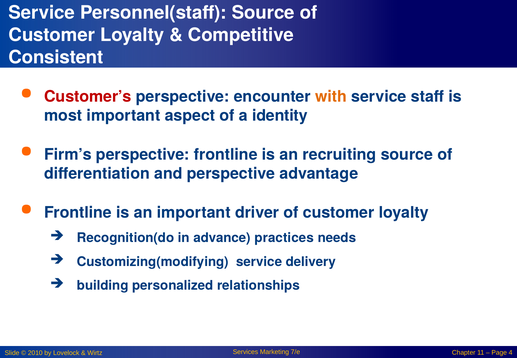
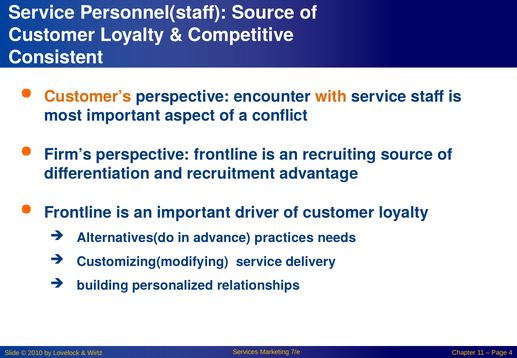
Customer’s colour: red -> orange
identity: identity -> conflict
and perspective: perspective -> recruitment
Recognition(do: Recognition(do -> Alternatives(do
